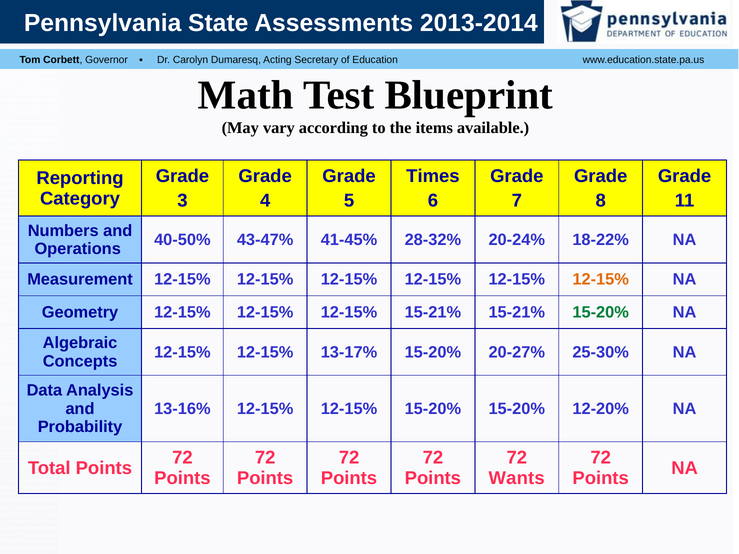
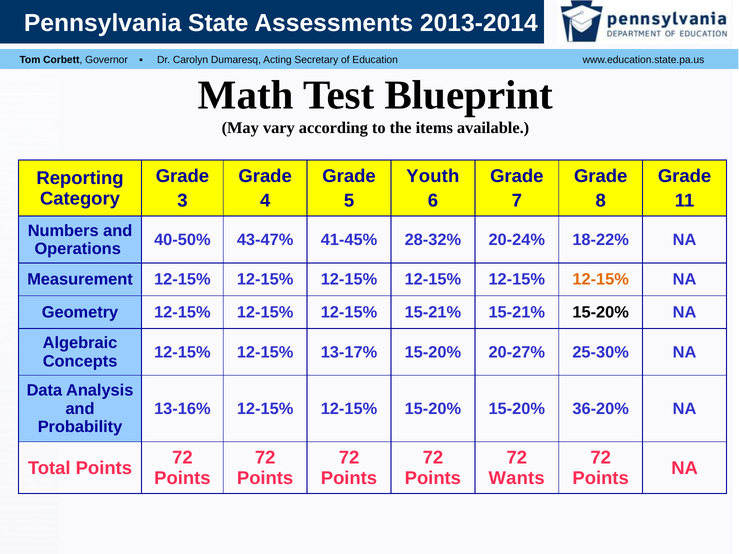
Times: Times -> Youth
15-20% at (601, 313) colour: green -> black
12-20%: 12-20% -> 36-20%
